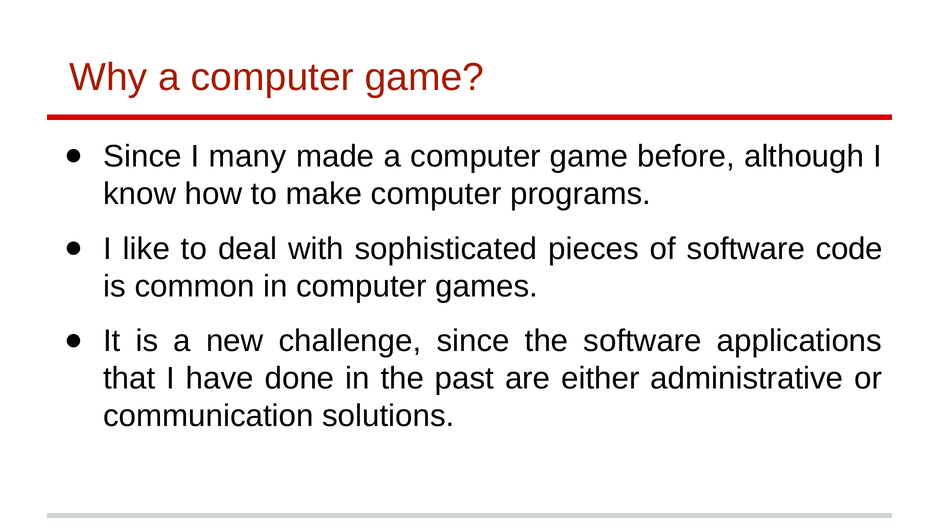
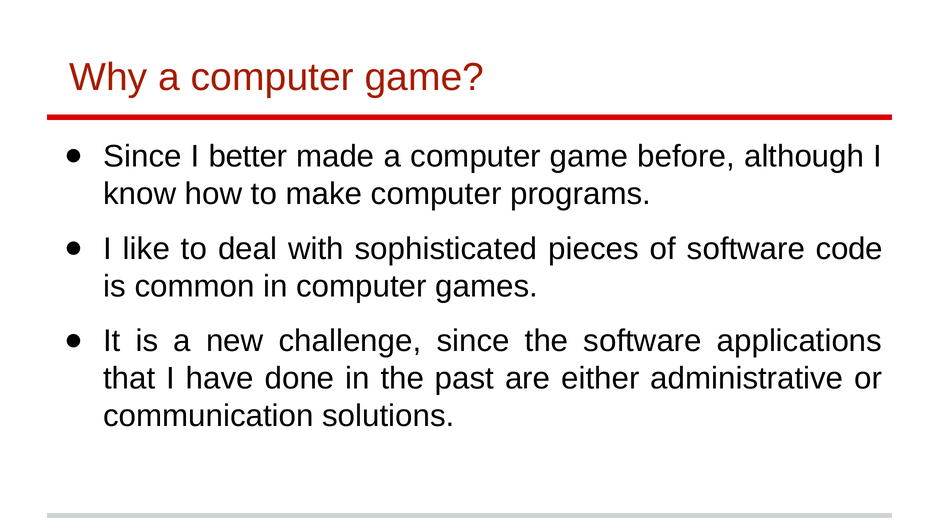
many: many -> better
